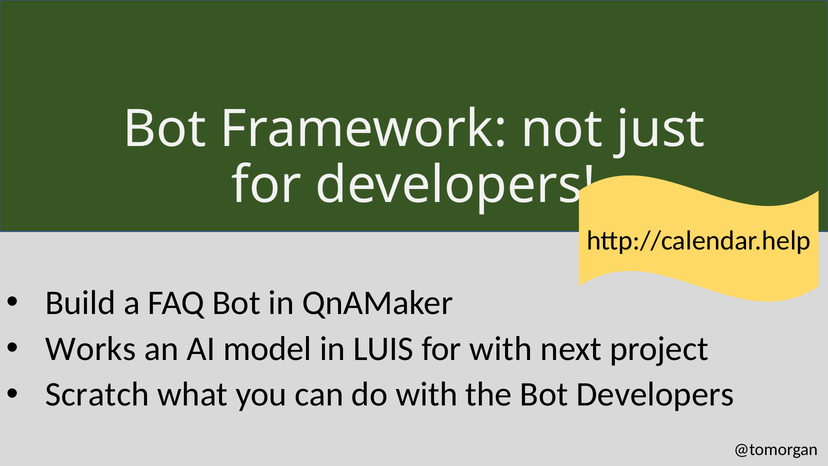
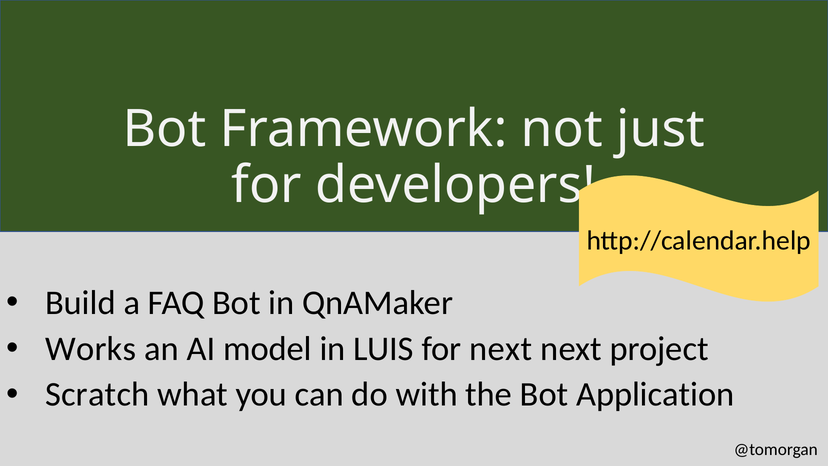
for with: with -> next
Bot Developers: Developers -> Application
